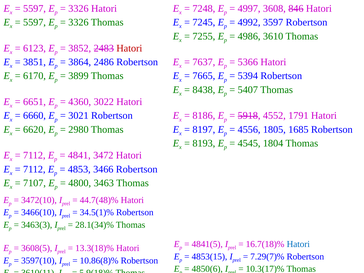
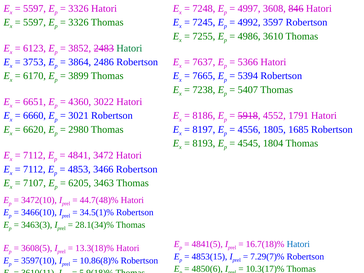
Hatori at (129, 48) colour: red -> green
3851: 3851 -> 3753
8438: 8438 -> 7238
4800: 4800 -> 6205
